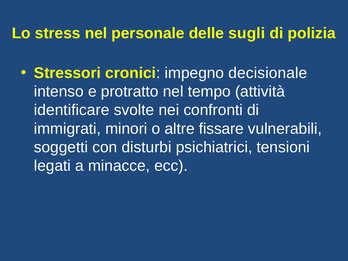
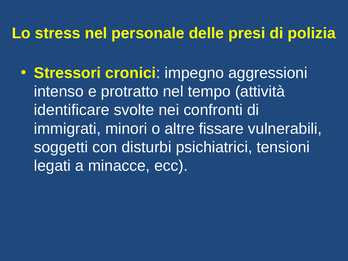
sugli: sugli -> presi
decisionale: decisionale -> aggressioni
